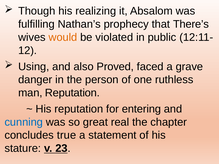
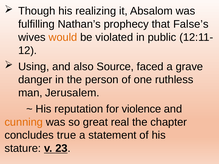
There’s: There’s -> False’s
Proved: Proved -> Source
man Reputation: Reputation -> Jerusalem
entering: entering -> violence
cunning colour: blue -> orange
